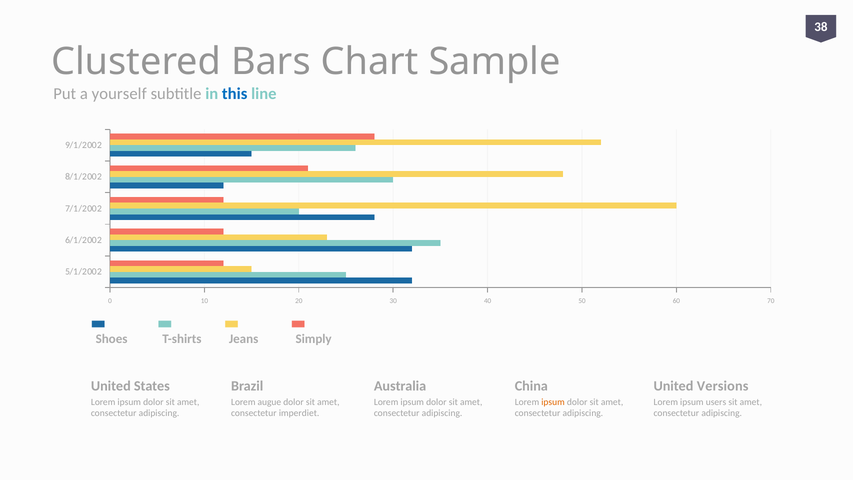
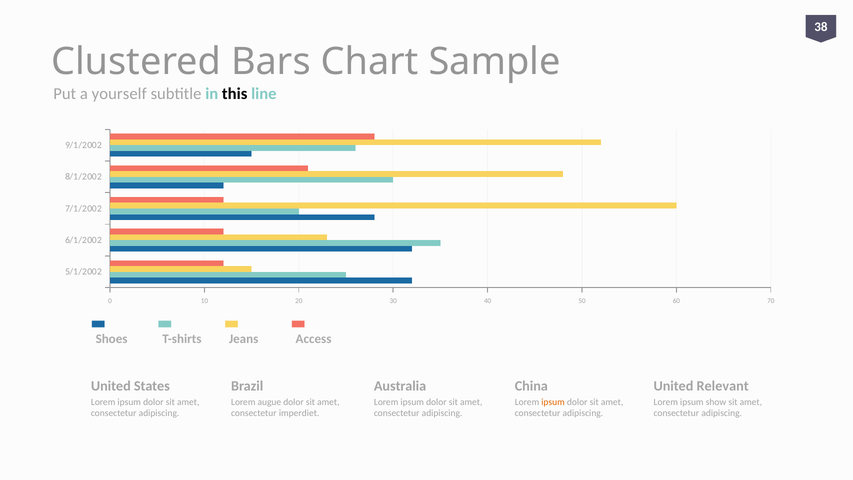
this colour: blue -> black
Simply: Simply -> Access
Versions: Versions -> Relevant
users: users -> show
